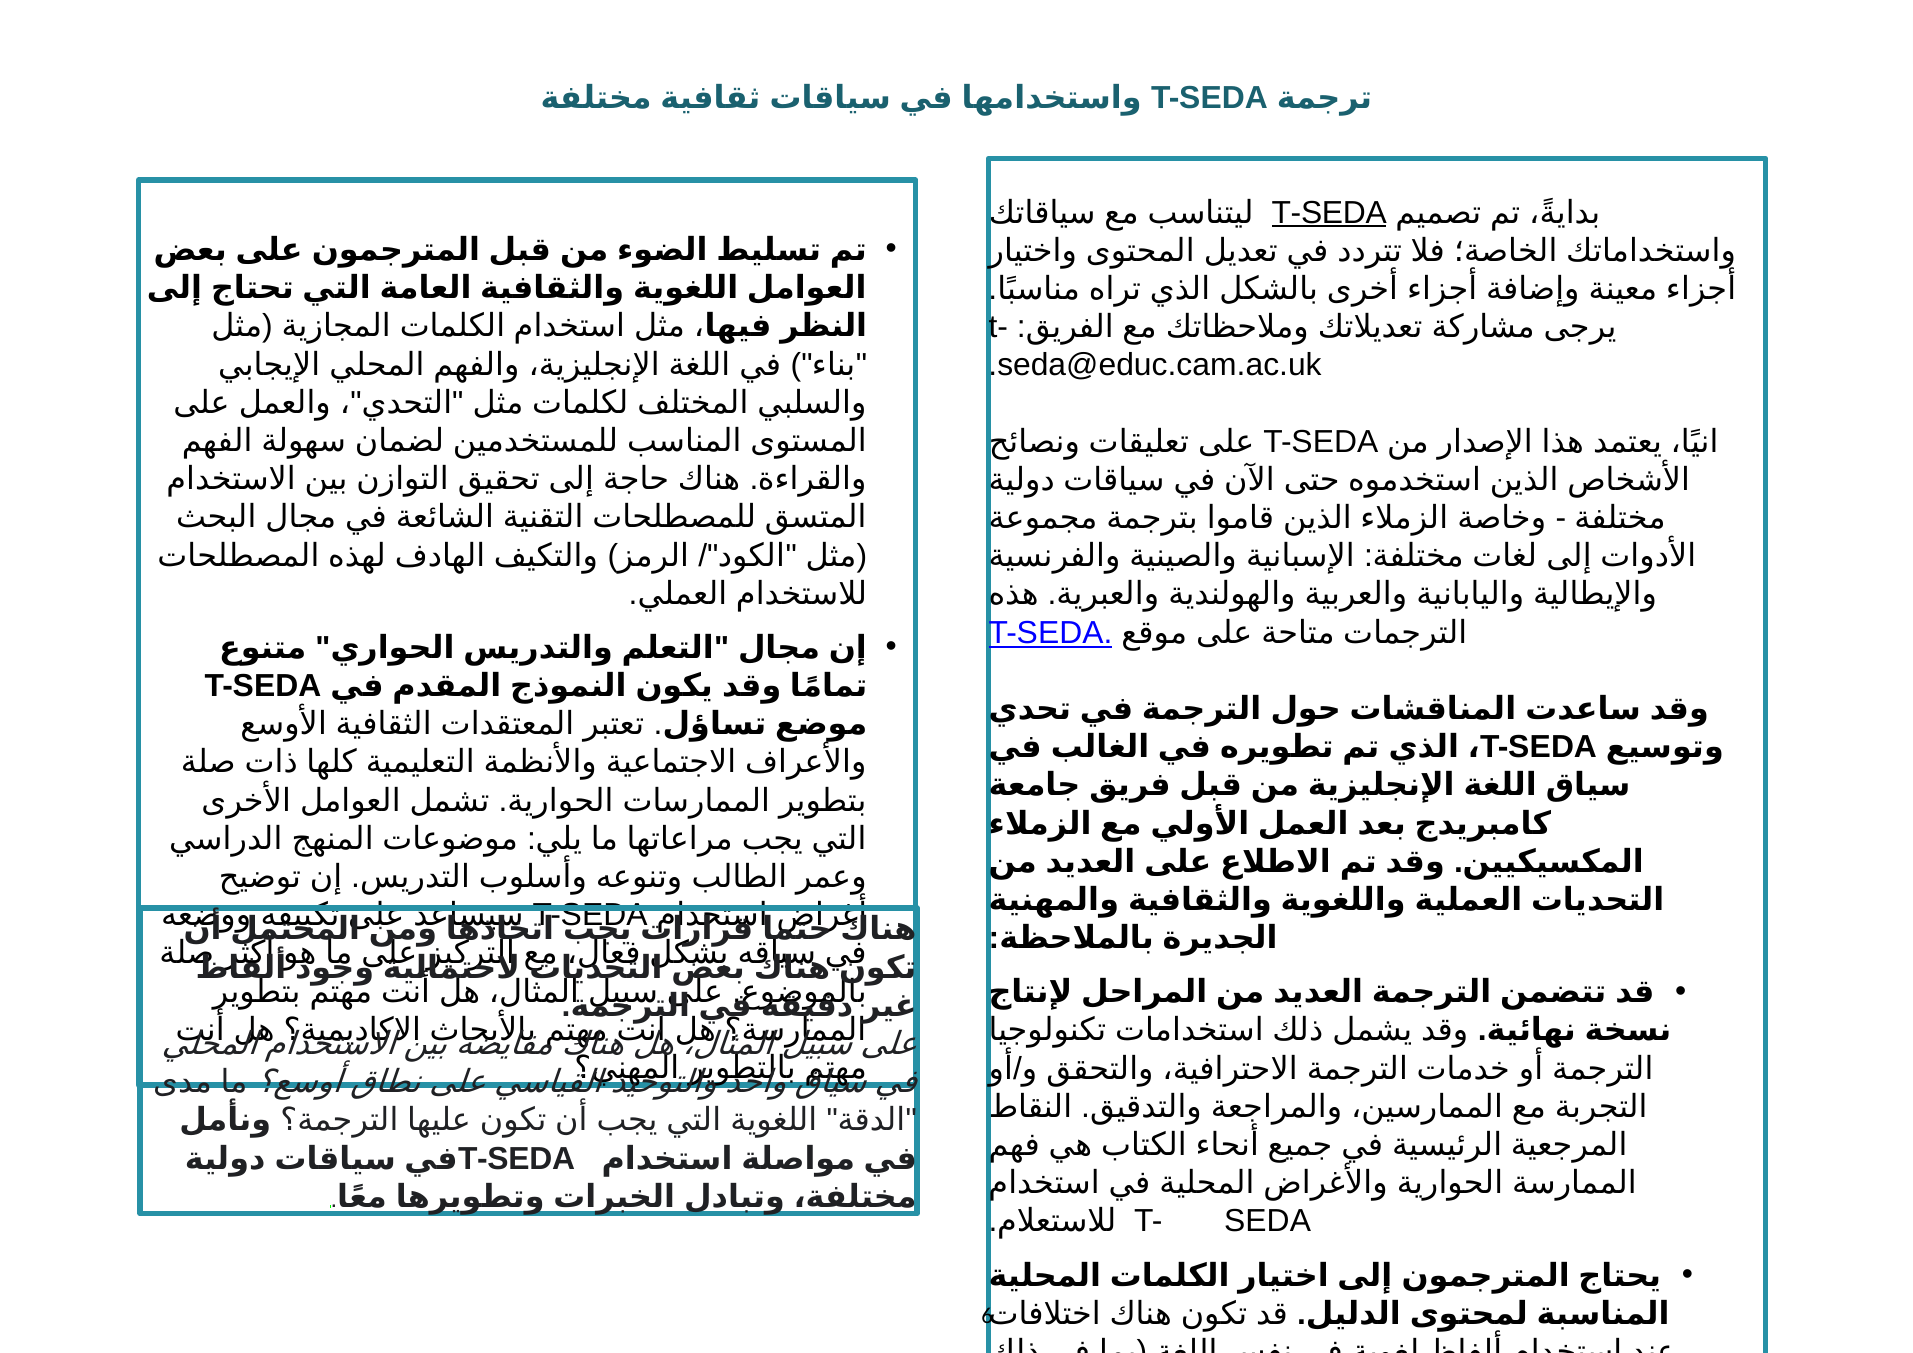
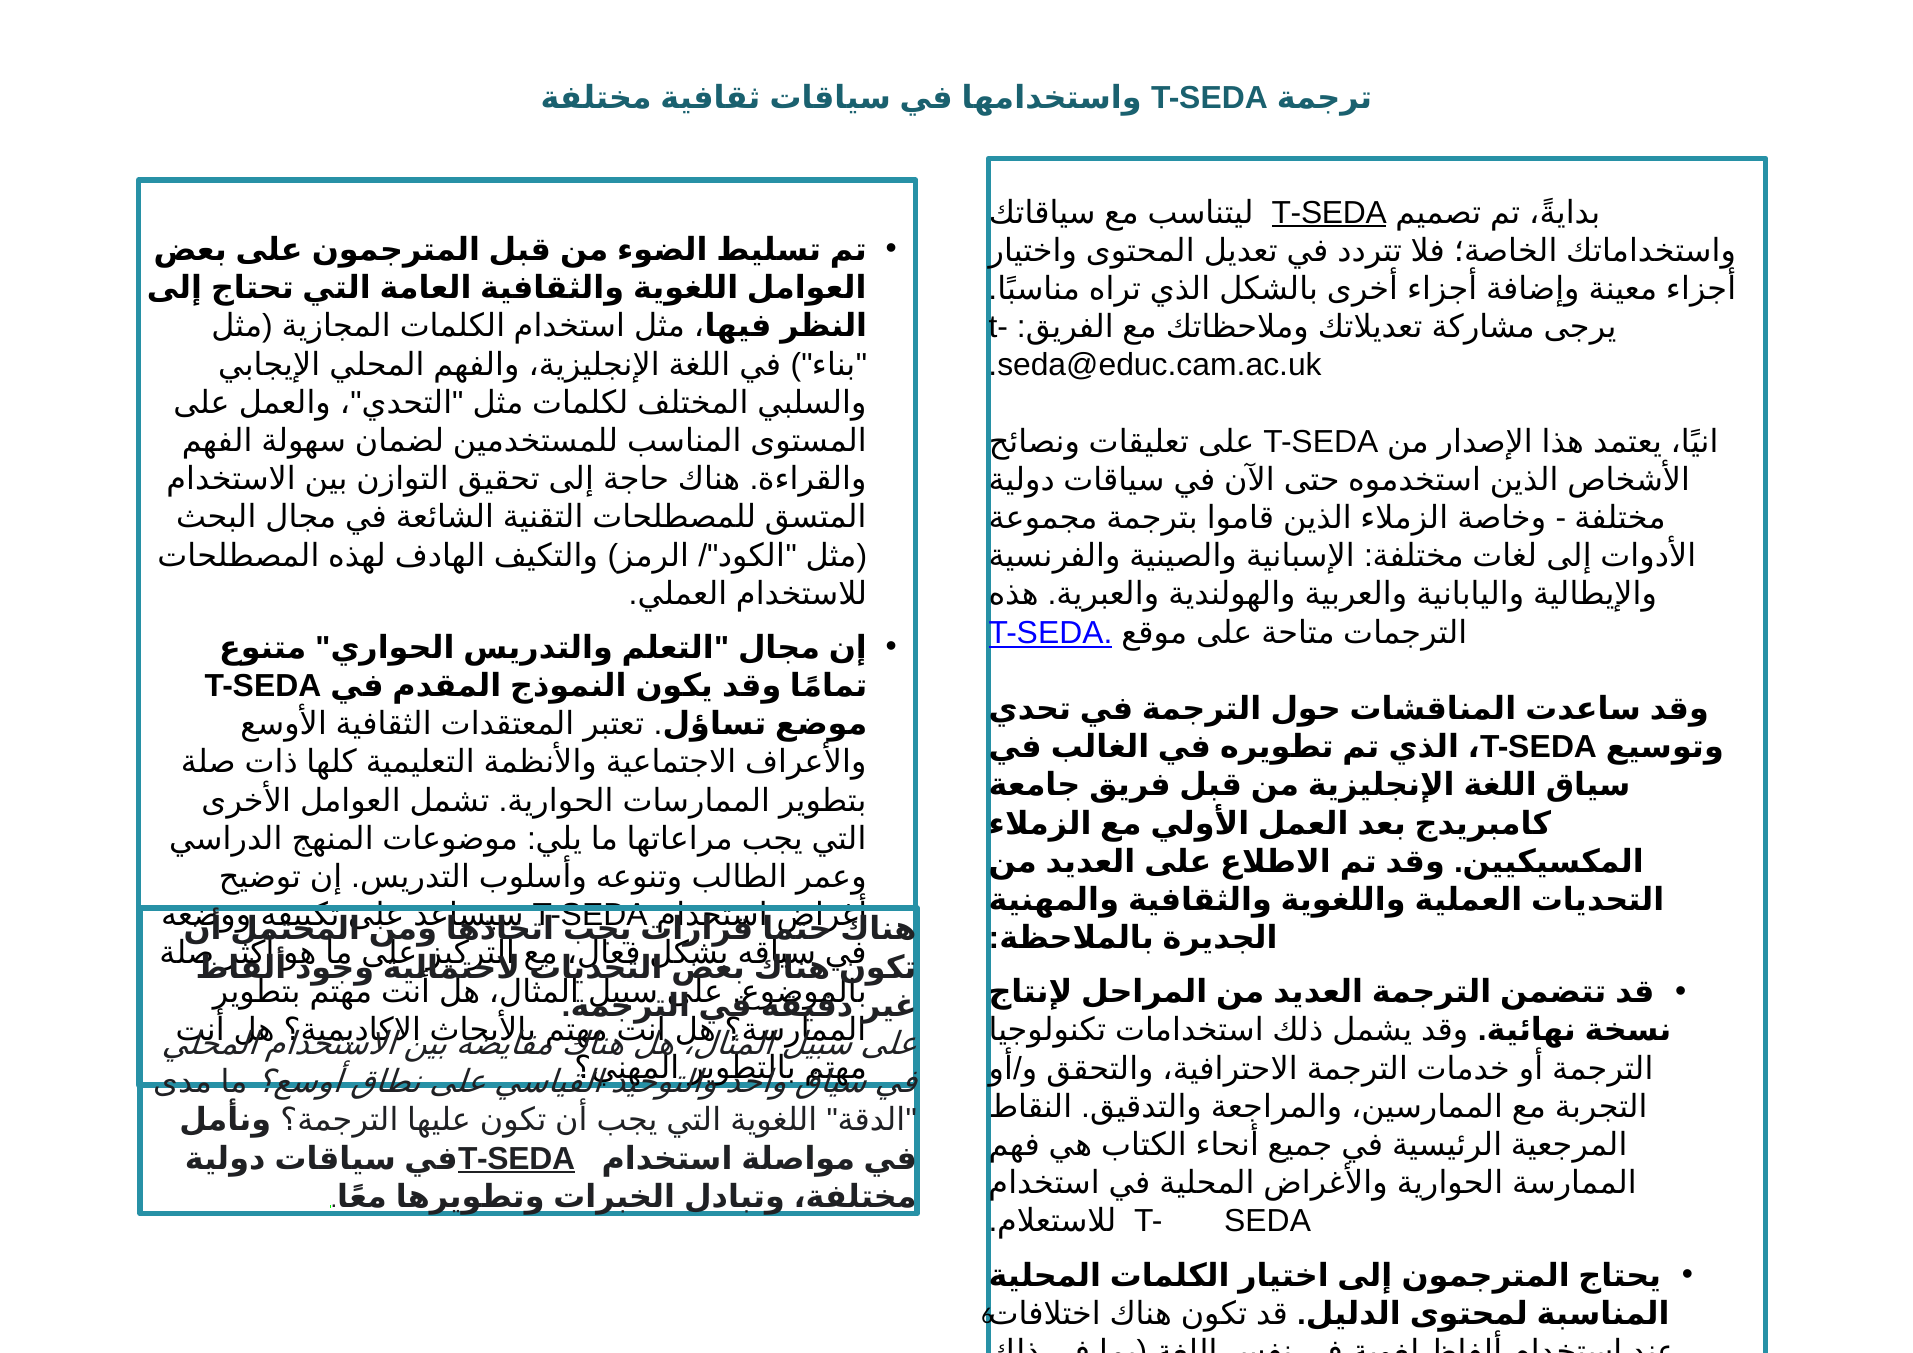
T-SEDA at (517, 1159) underline: none -> present
